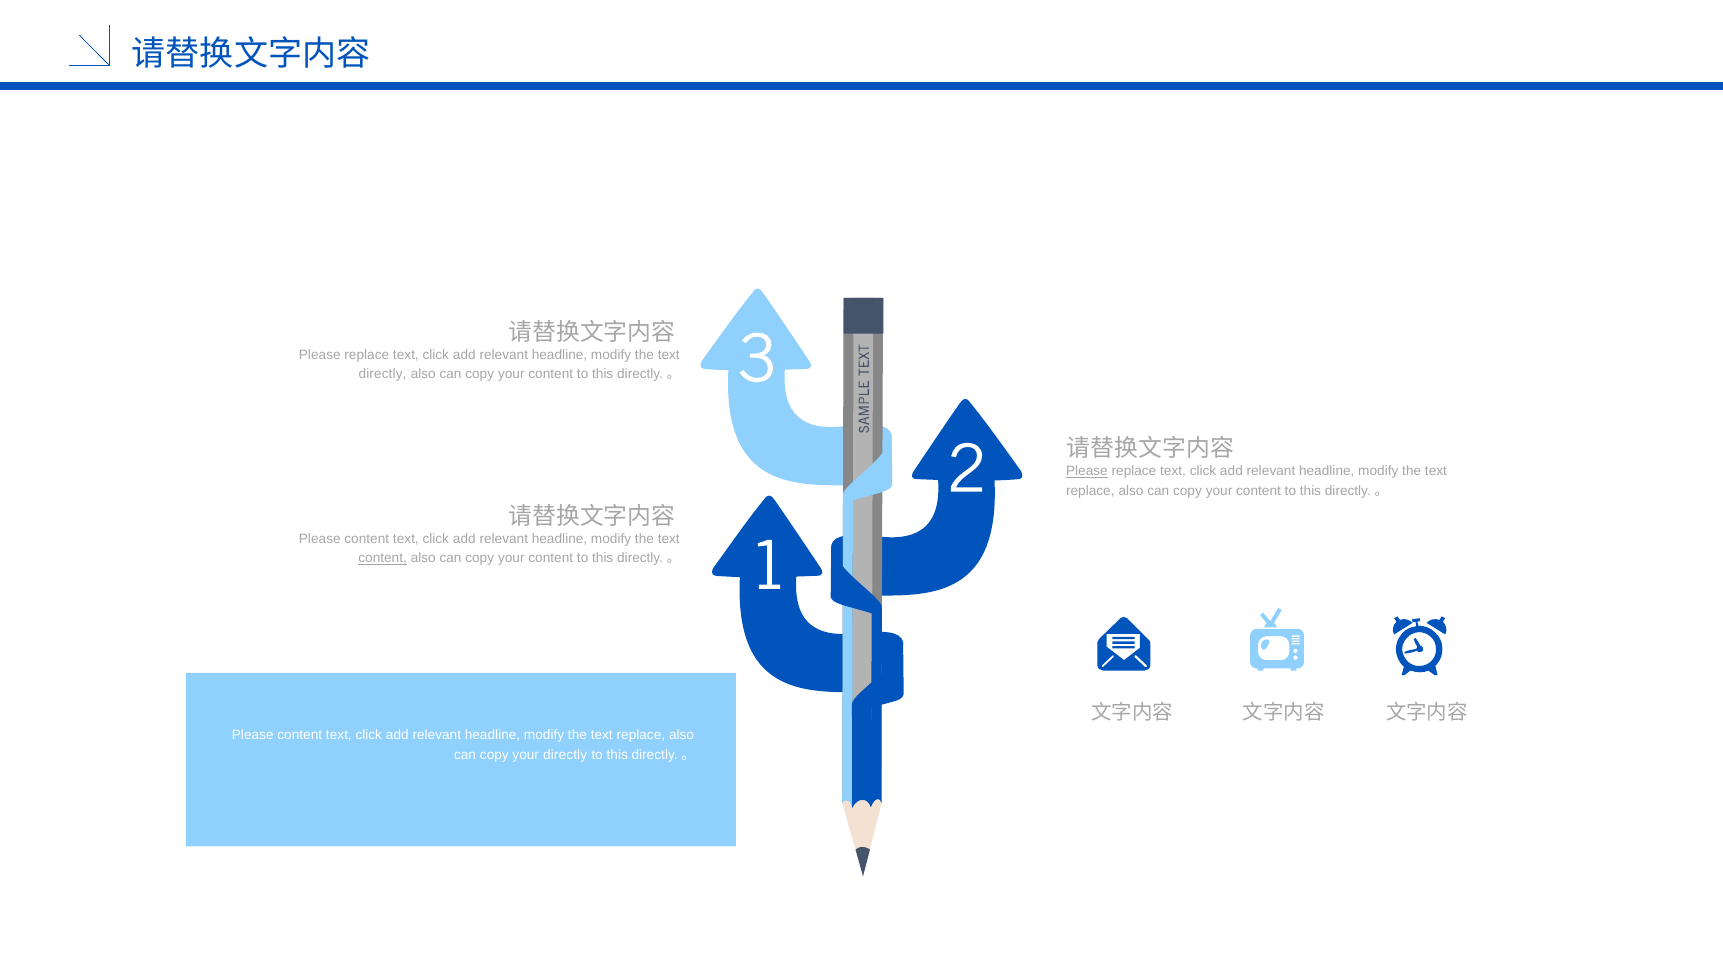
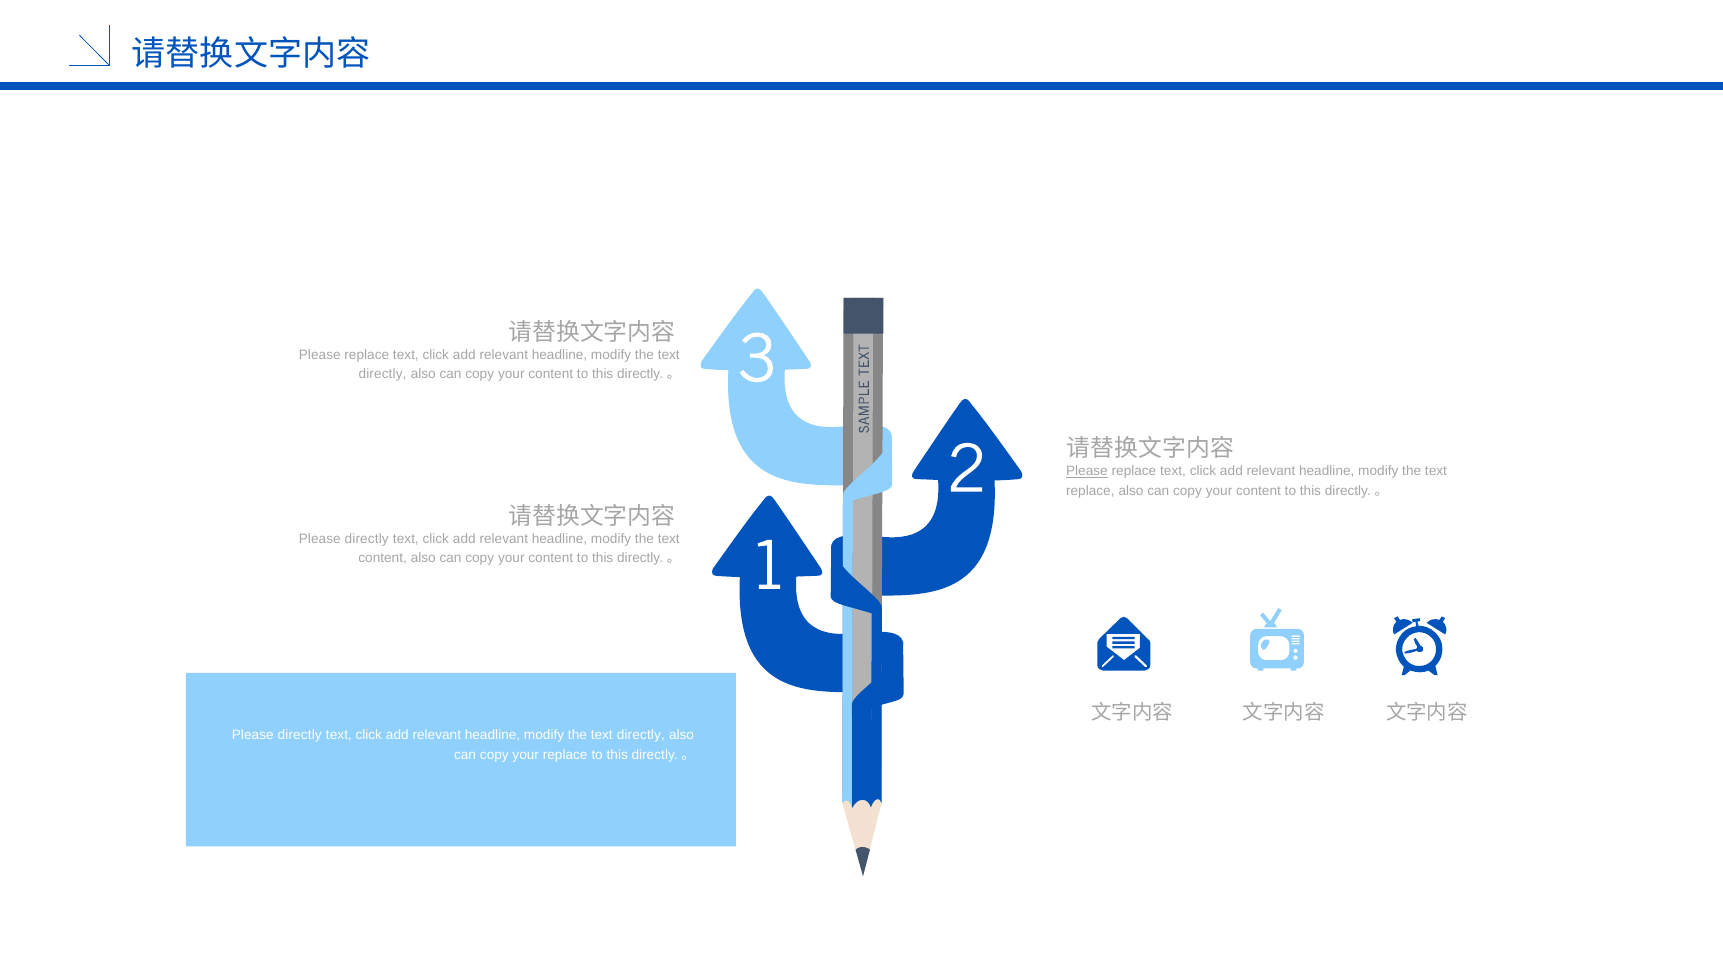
content at (367, 539): content -> directly
content at (383, 558) underline: present -> none
content at (300, 735): content -> directly
replace at (641, 735): replace -> directly
your directly: directly -> replace
